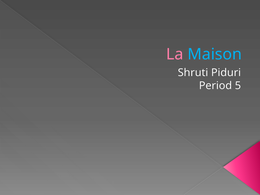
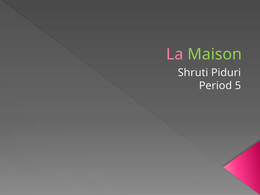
Maison colour: light blue -> light green
